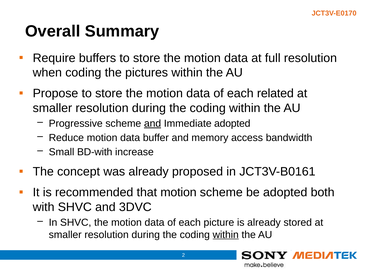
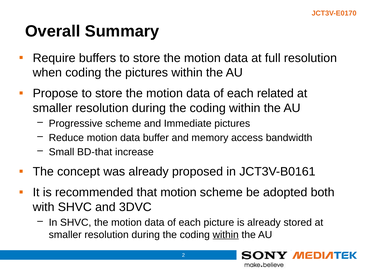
and at (153, 124) underline: present -> none
Immediate adopted: adopted -> pictures
BD-with: BD-with -> BD-that
